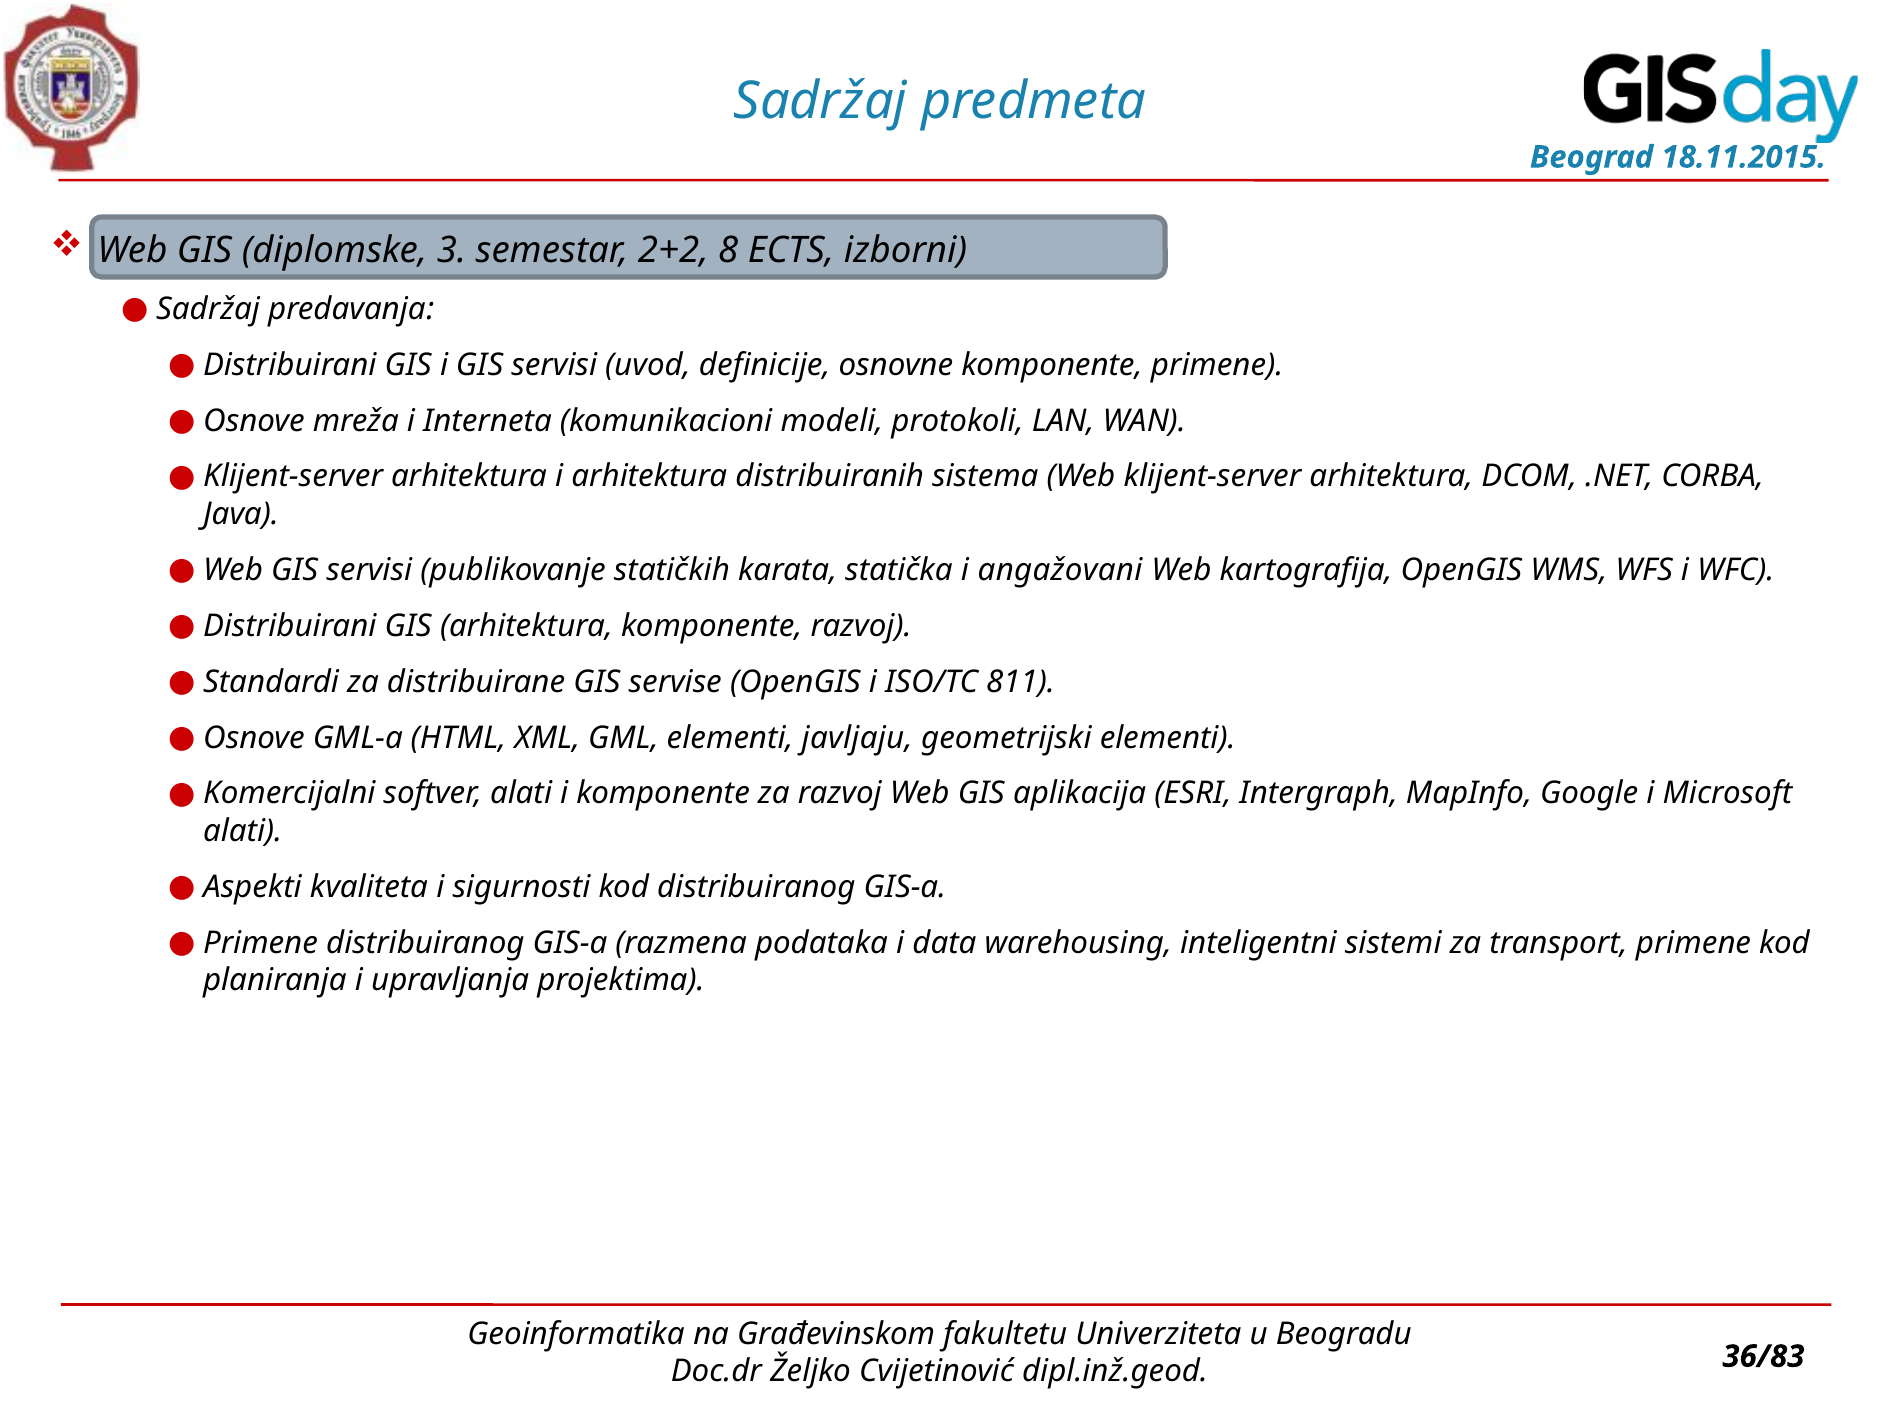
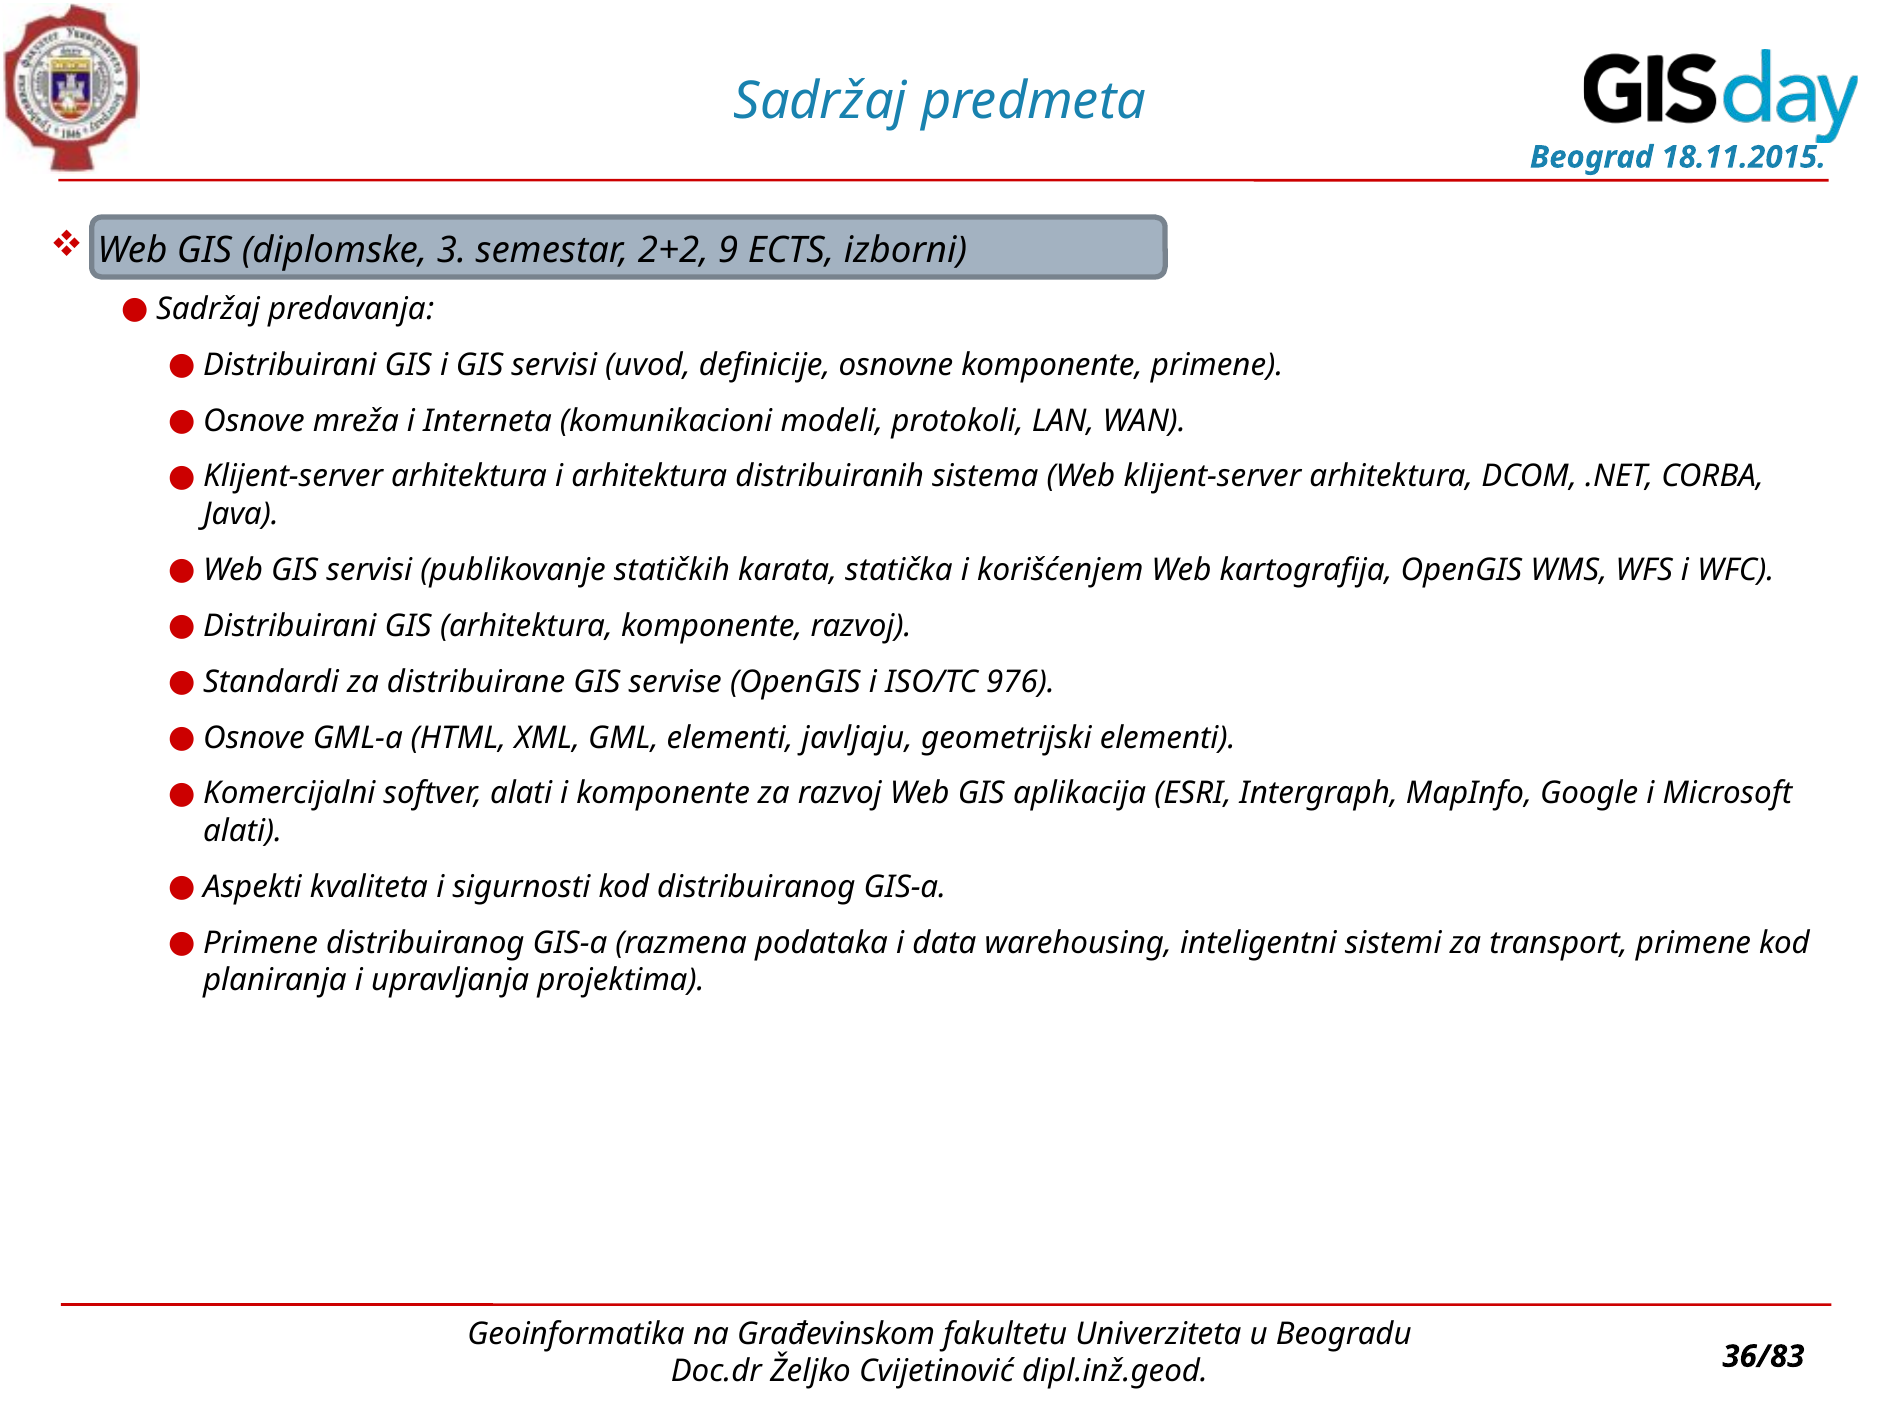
8: 8 -> 9
angažovani: angažovani -> korišćenjem
811: 811 -> 976
